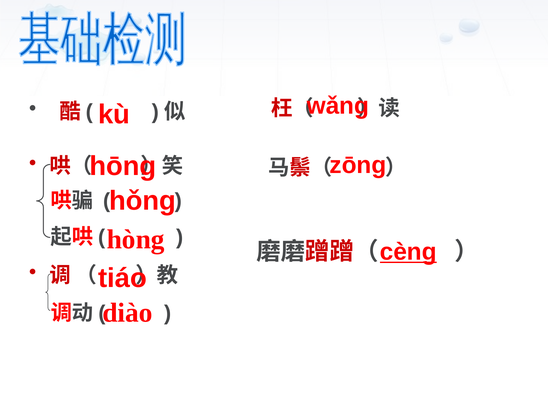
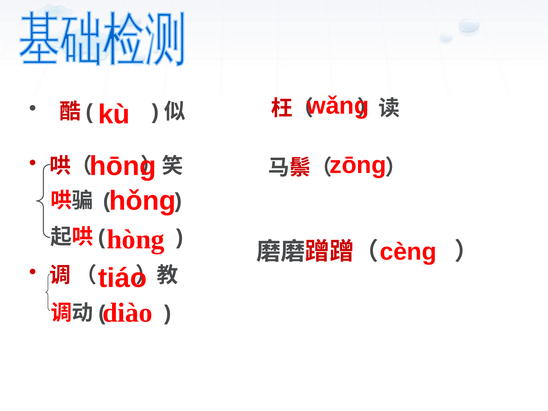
cèng underline: present -> none
